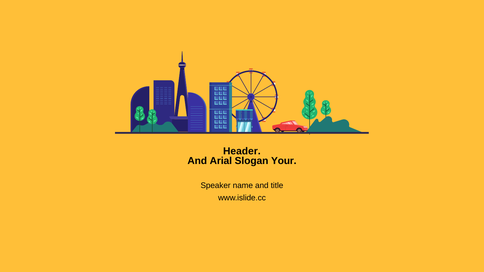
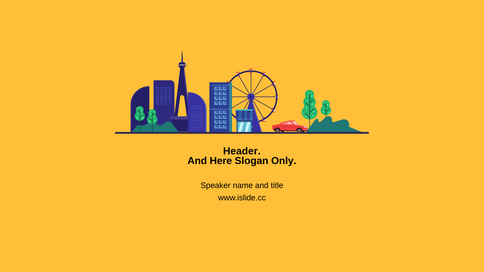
Arial: Arial -> Here
Your: Your -> Only
